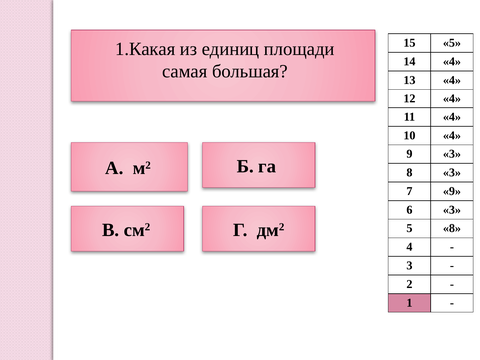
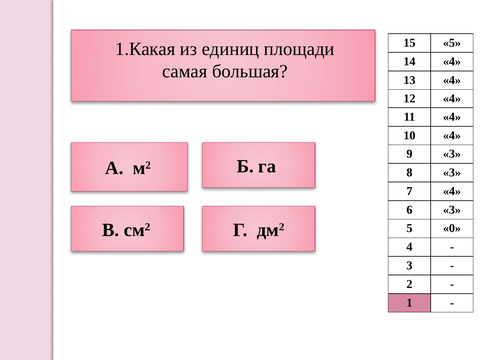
7 9: 9 -> 4
5 8: 8 -> 0
